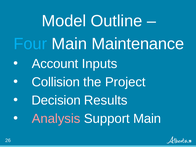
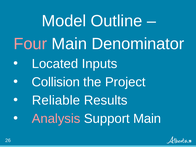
Four colour: light blue -> pink
Maintenance: Maintenance -> Denominator
Account: Account -> Located
Decision: Decision -> Reliable
